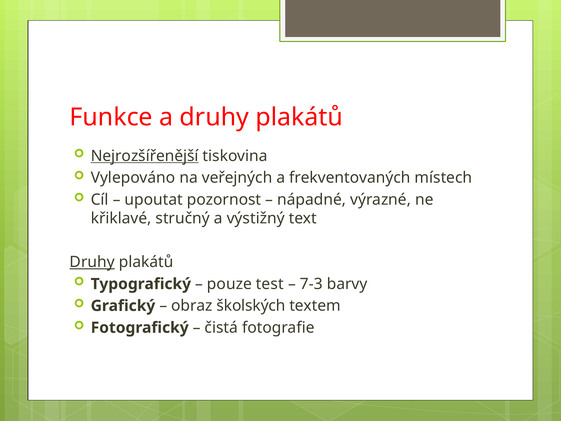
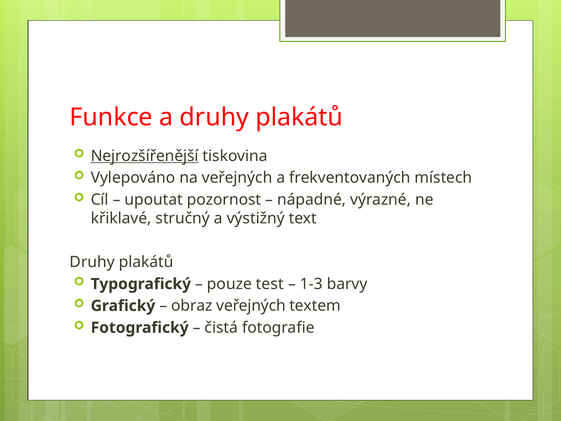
Druhy at (92, 262) underline: present -> none
7-3: 7-3 -> 1-3
obraz školských: školských -> veřejných
